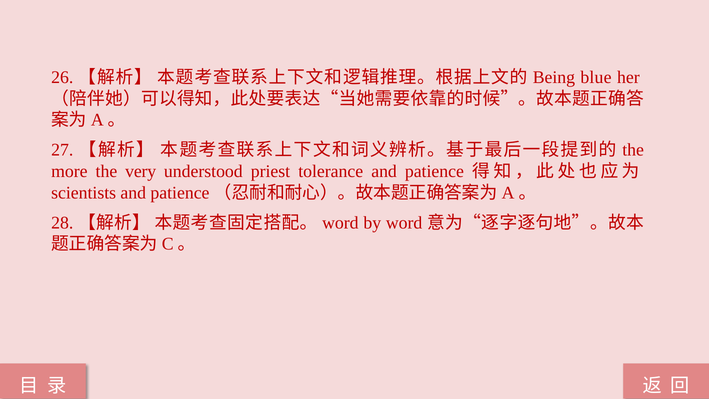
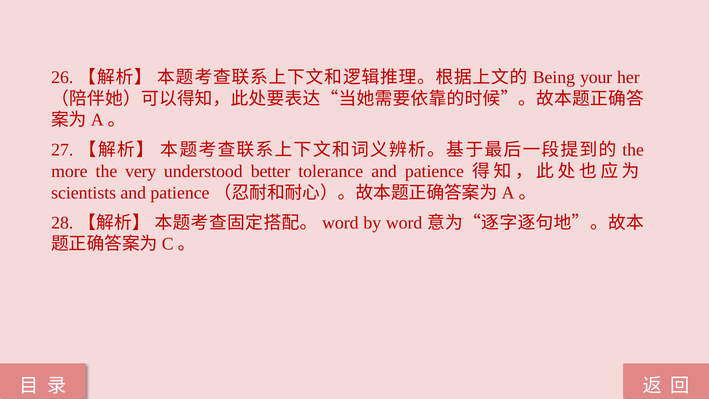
blue: blue -> your
priest: priest -> better
